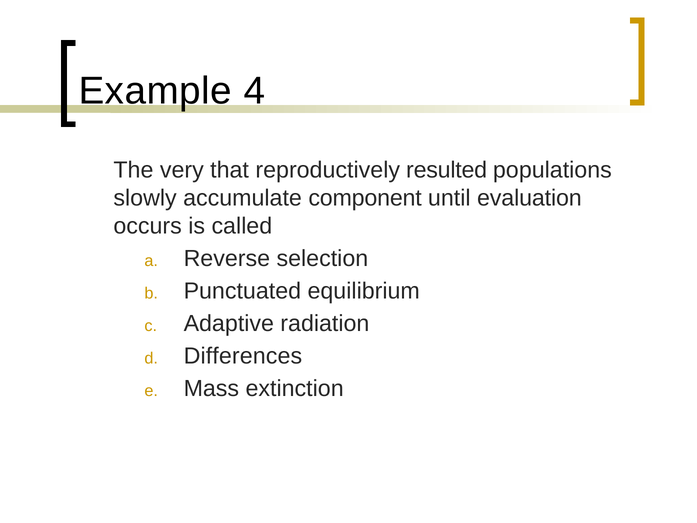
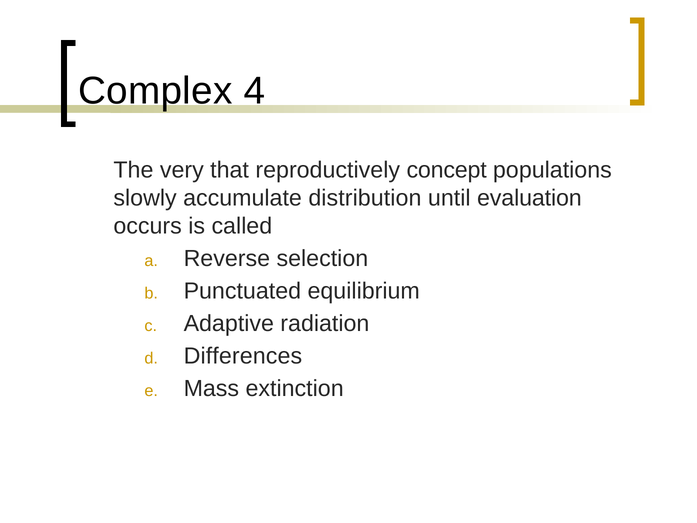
Example: Example -> Complex
resulted: resulted -> concept
component: component -> distribution
